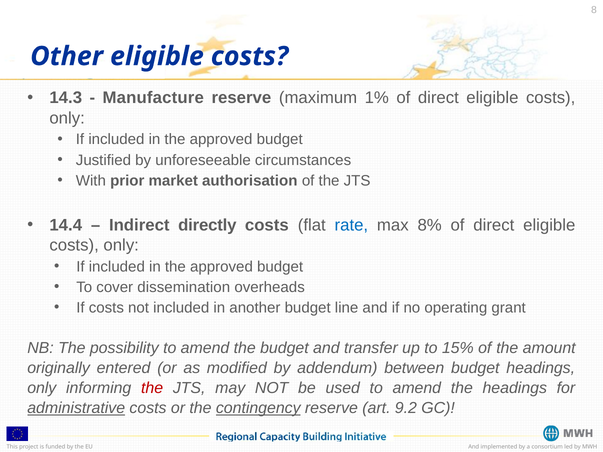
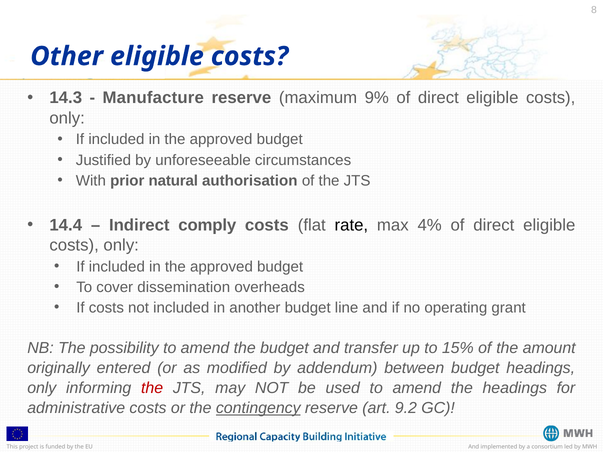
1%: 1% -> 9%
market: market -> natural
directly: directly -> comply
rate colour: blue -> black
8%: 8% -> 4%
administrative underline: present -> none
